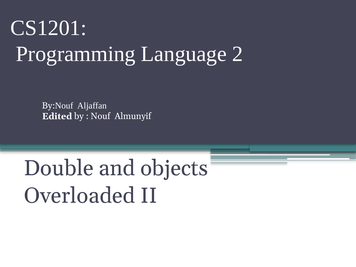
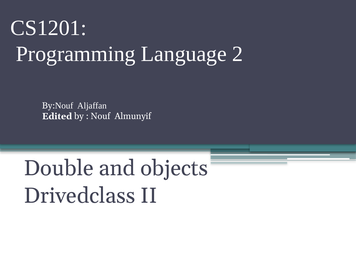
Overloaded: Overloaded -> Drivedclass
